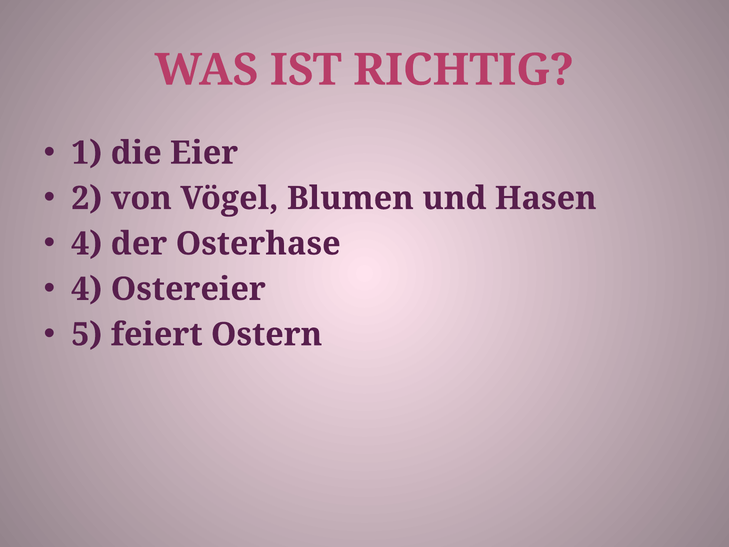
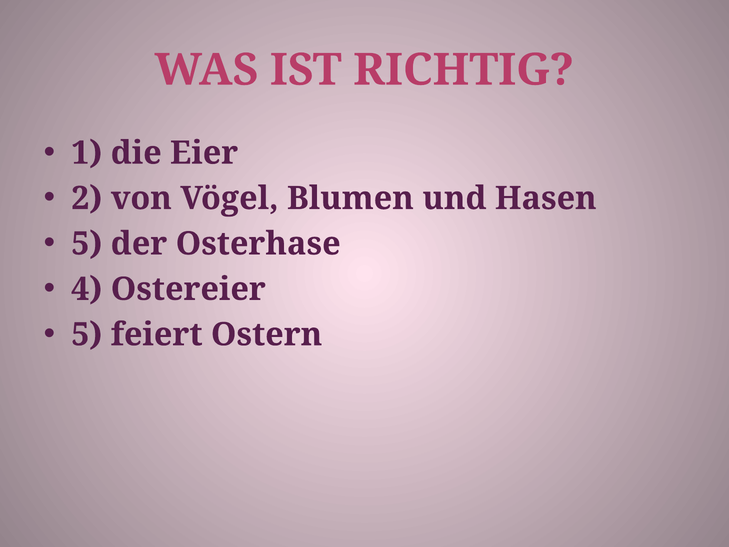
4 at (87, 244): 4 -> 5
